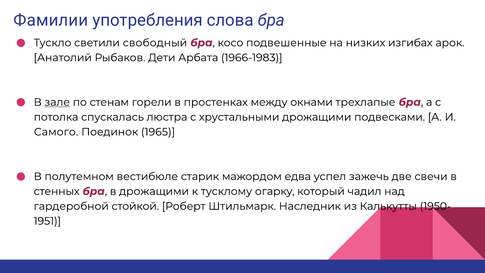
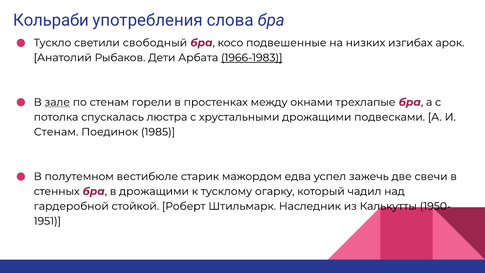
Фамилии: Фамилии -> Кольраби
1966-1983 underline: none -> present
Самого at (56, 132): Самого -> Стенам
1965: 1965 -> 1985
